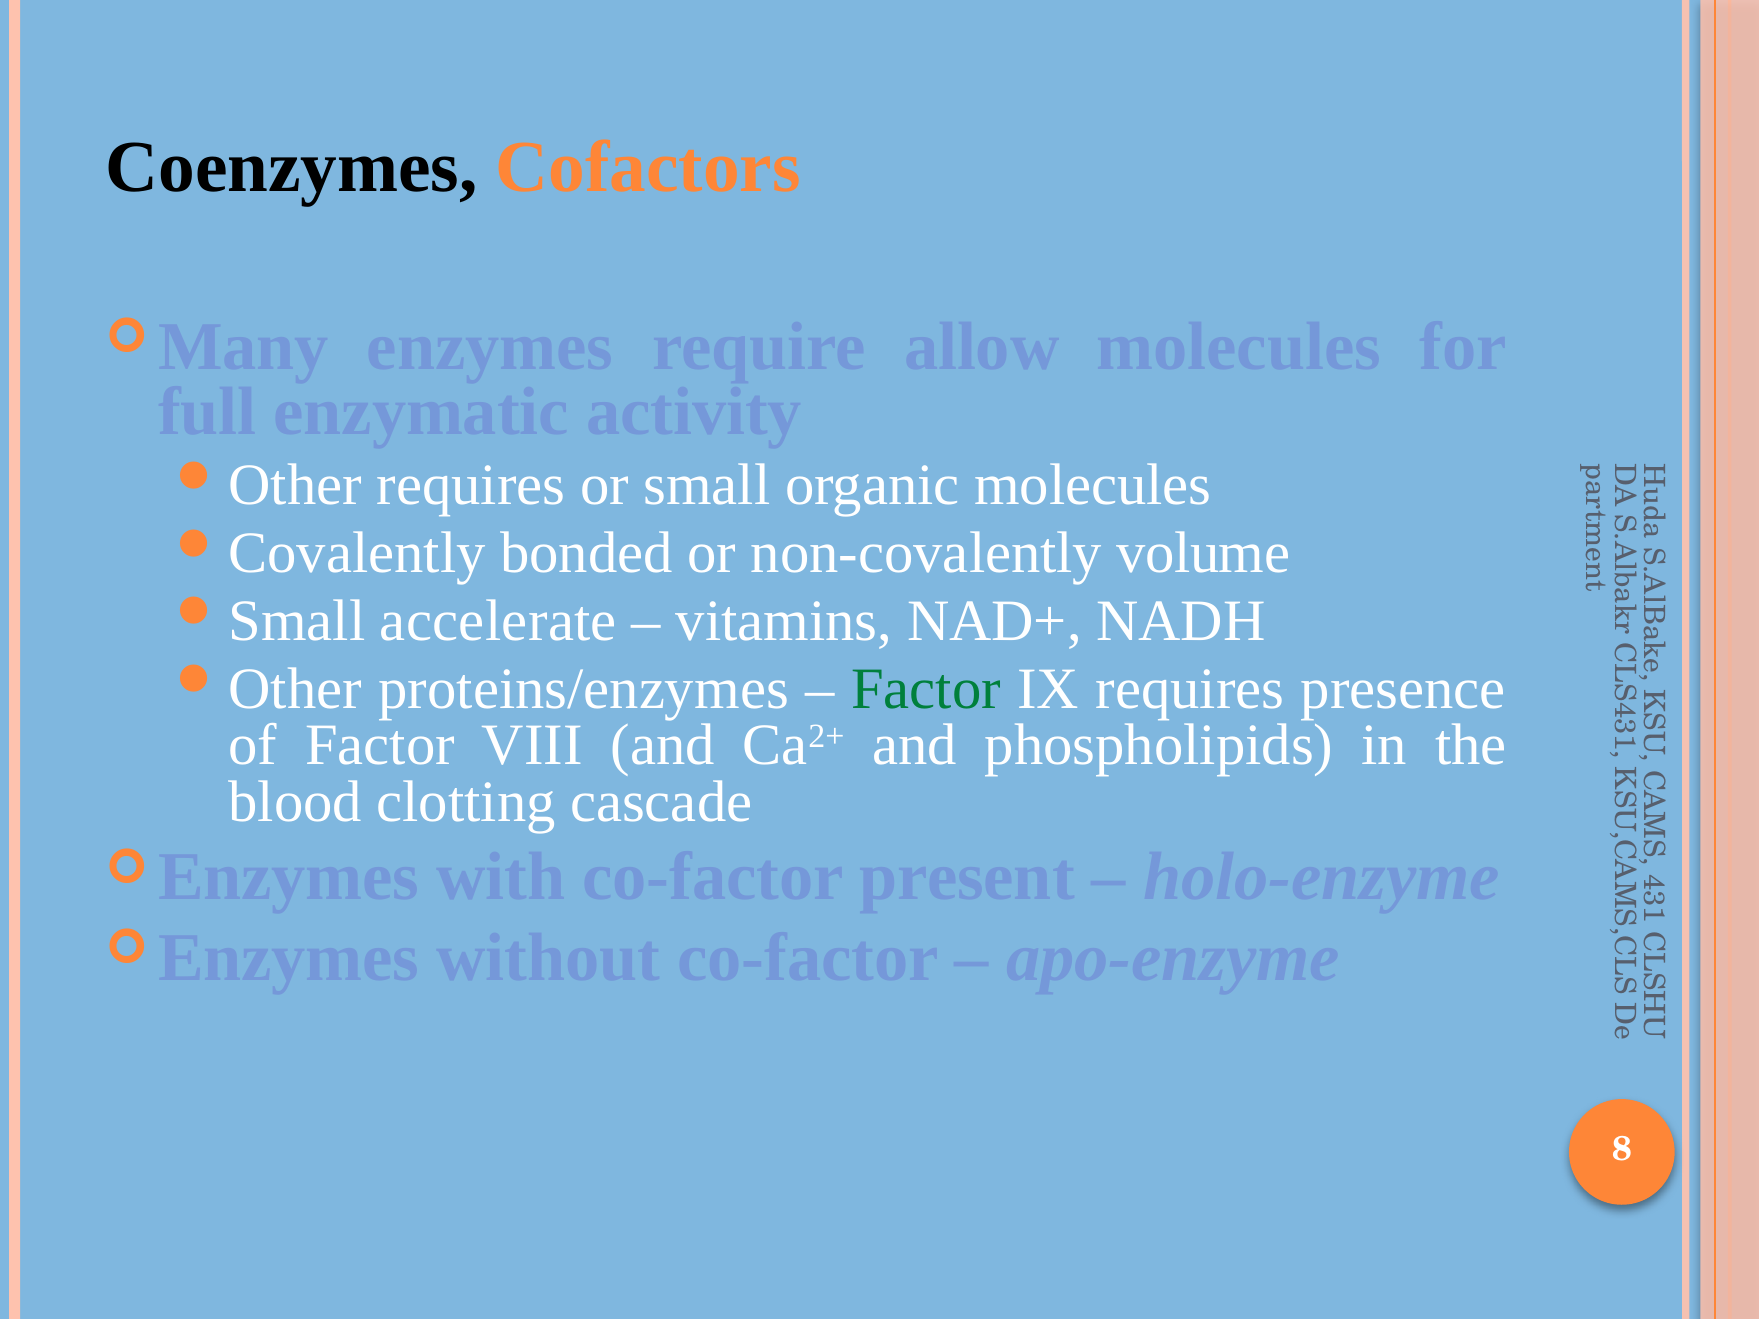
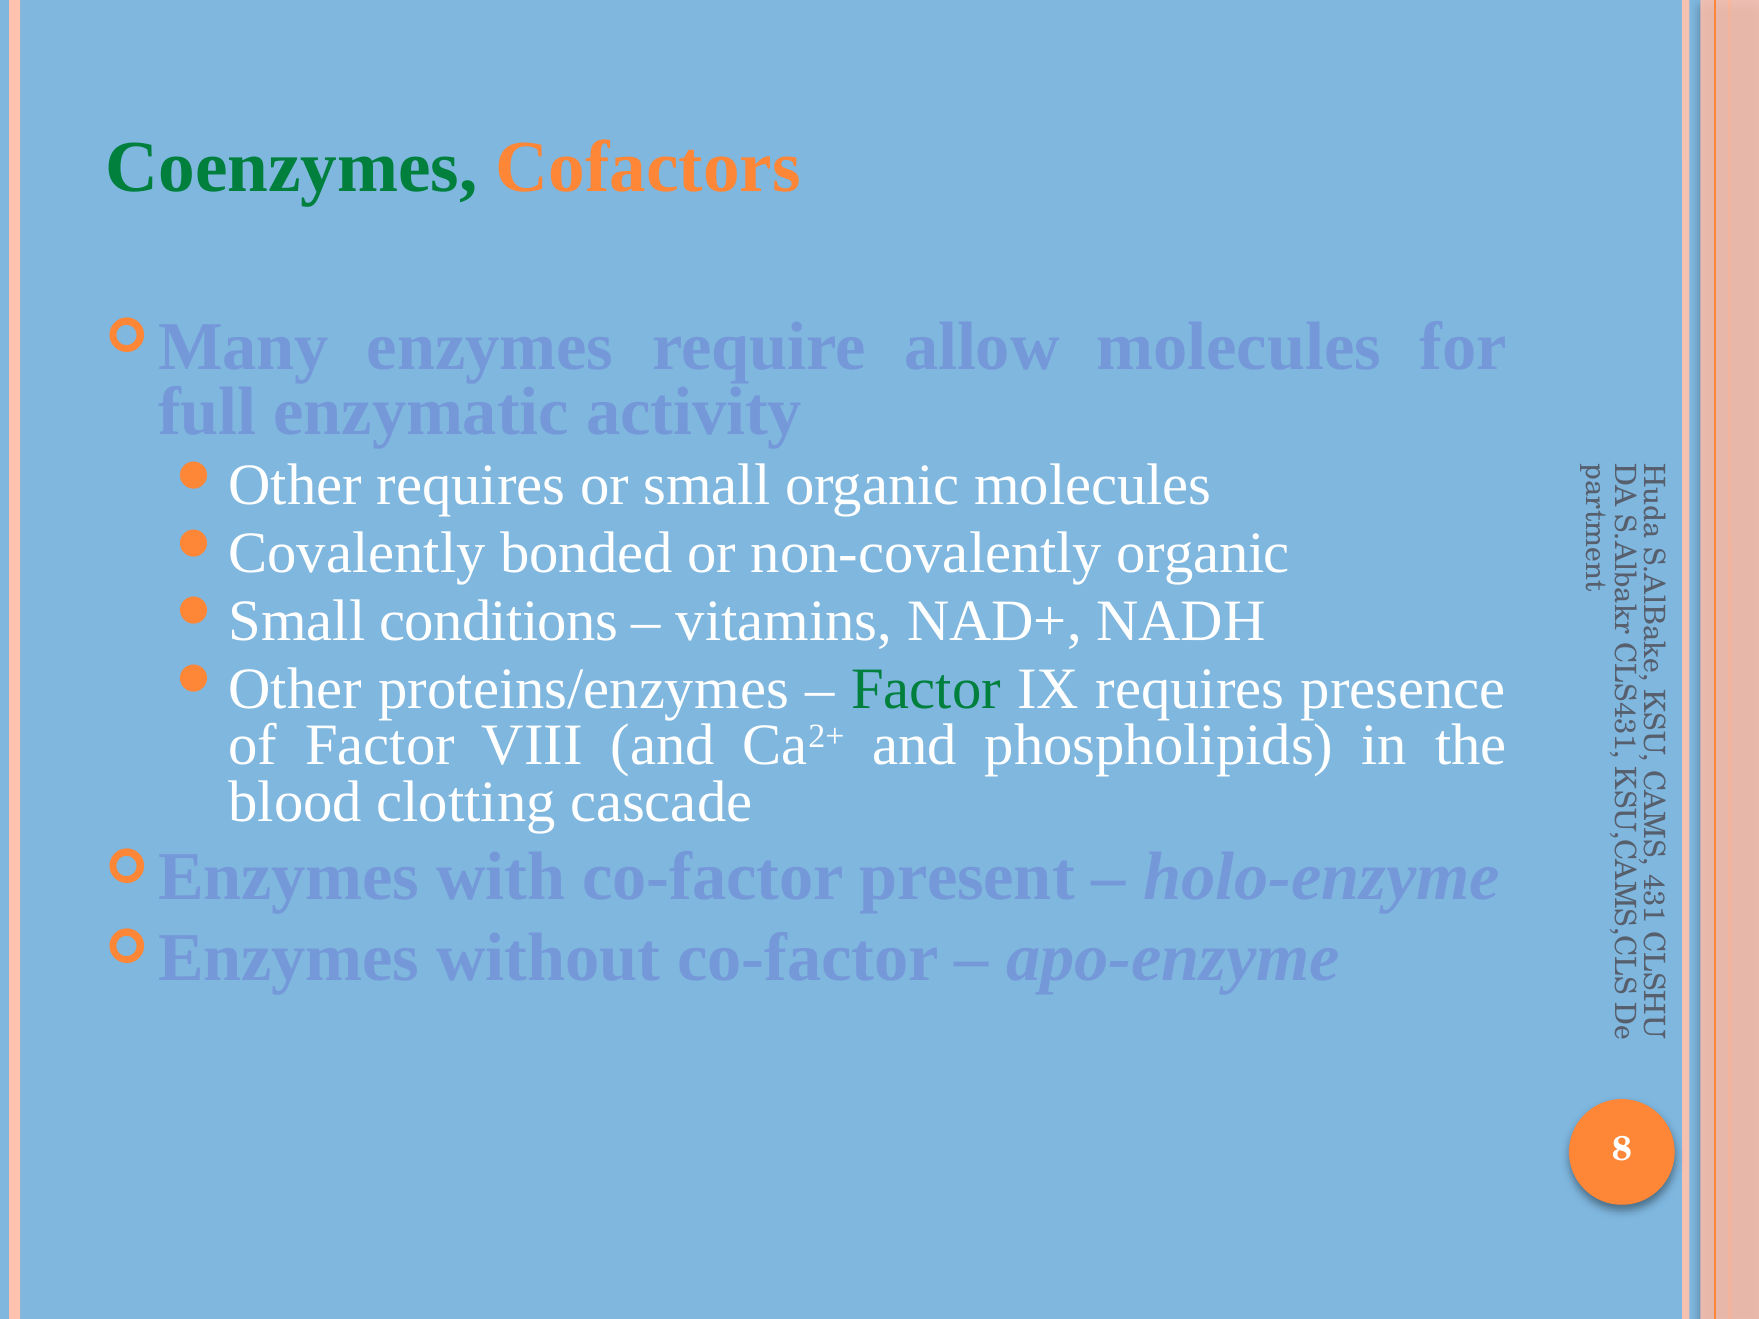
Coenzymes colour: black -> green
non-covalently volume: volume -> organic
accelerate: accelerate -> conditions
